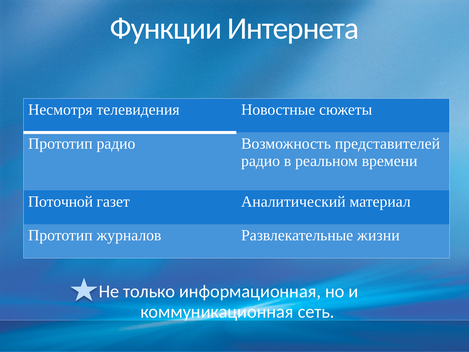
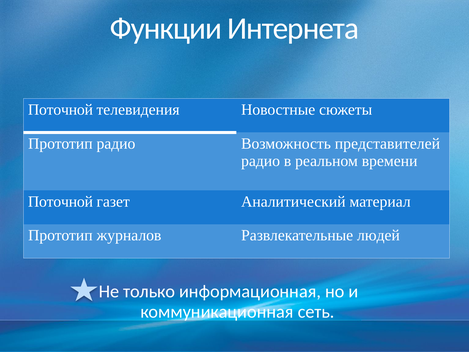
Несмотря at (60, 110): Несмотря -> Поточной
жизни: жизни -> людей
